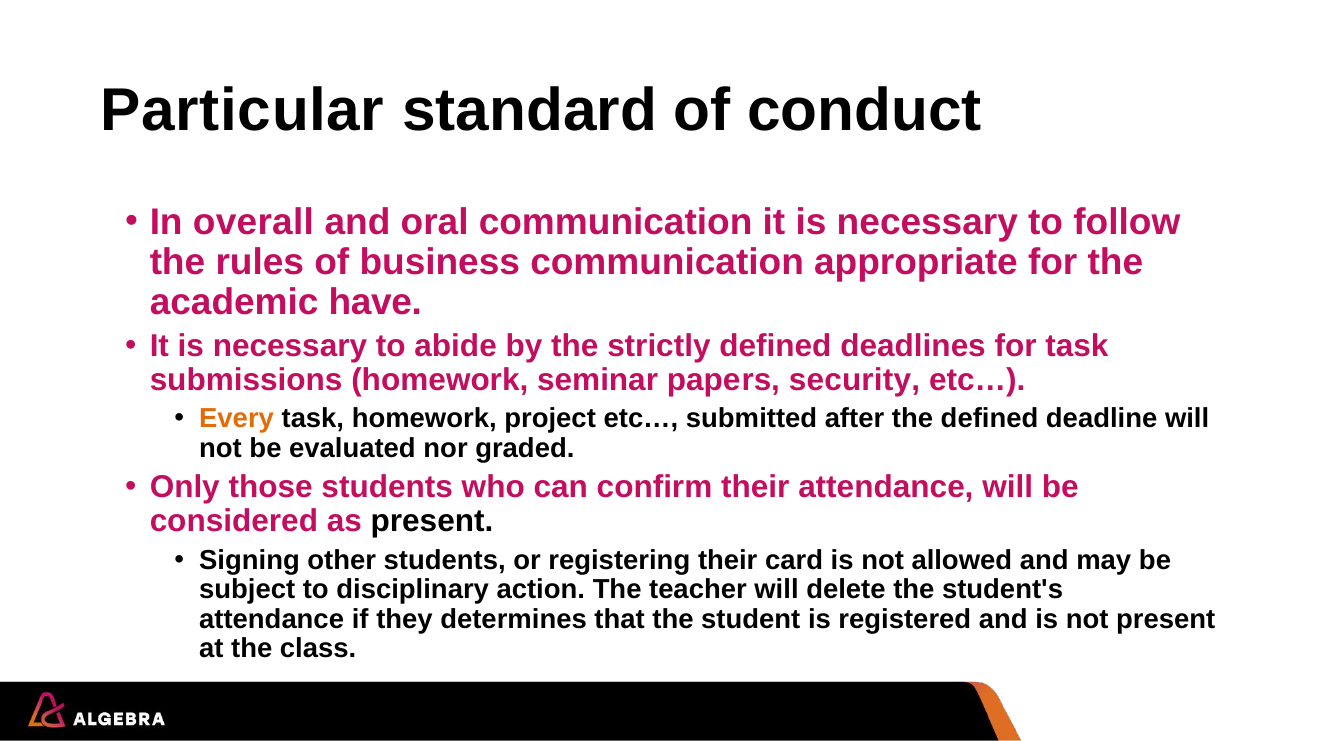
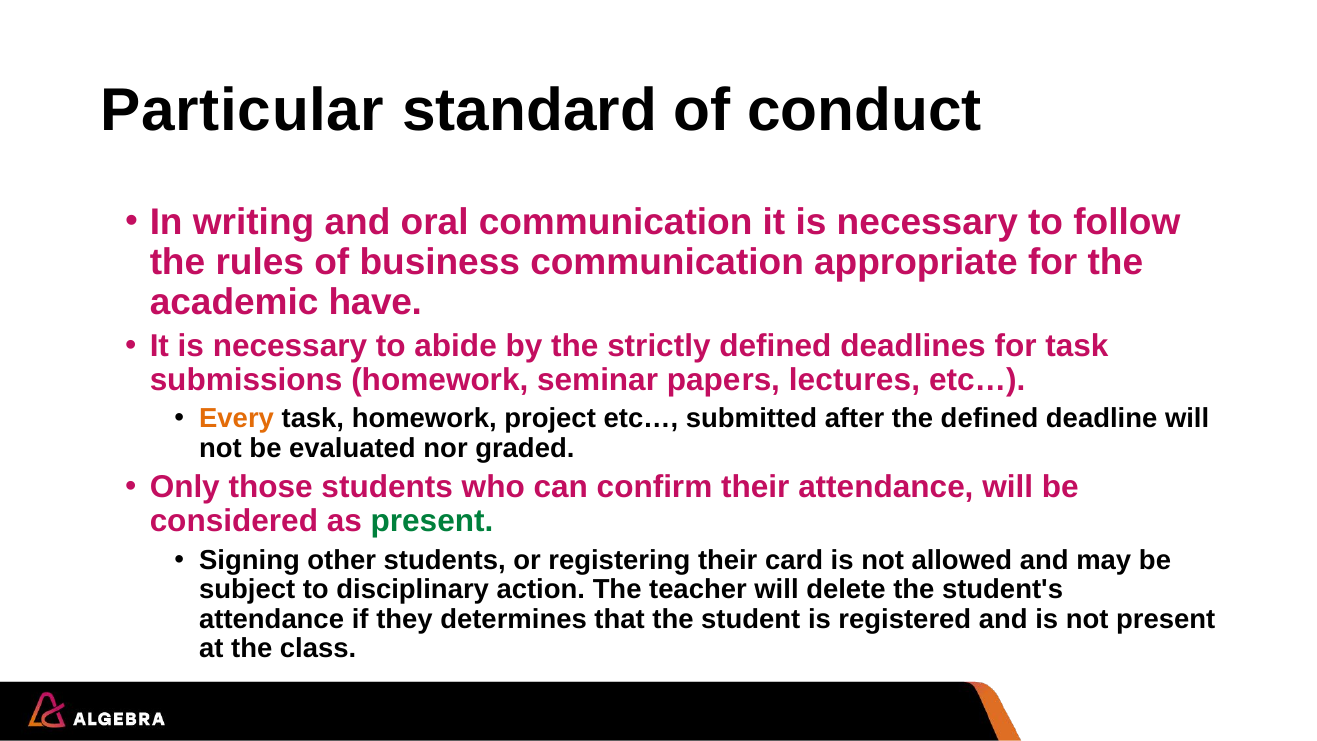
overall: overall -> writing
security: security -> lectures
present at (432, 521) colour: black -> green
